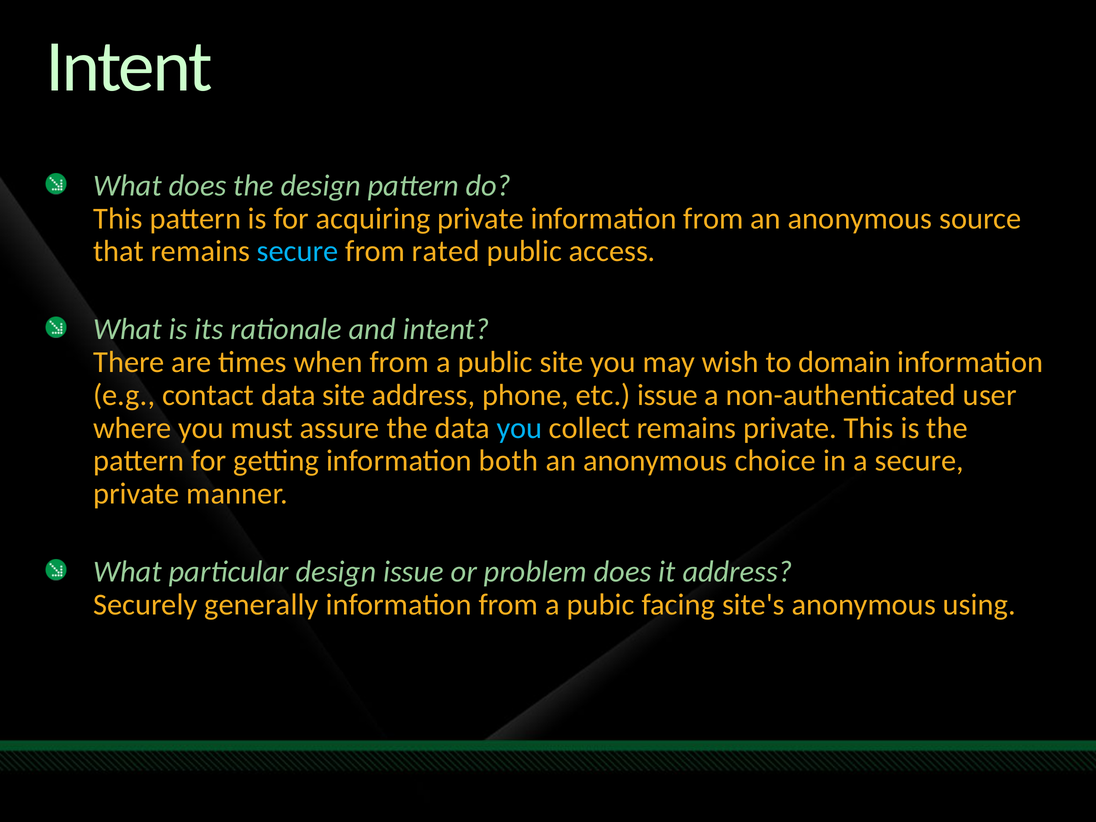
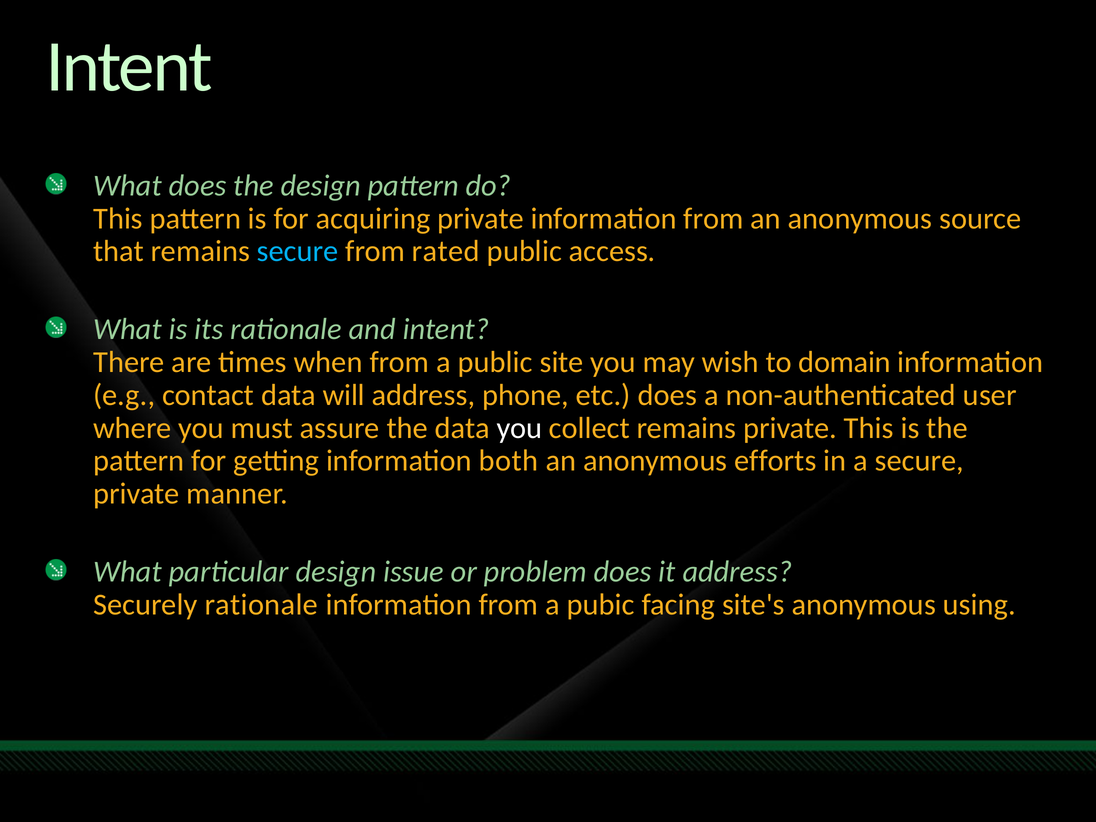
data site: site -> will
etc issue: issue -> does
you at (519, 428) colour: light blue -> white
choice: choice -> efforts
Securely generally: generally -> rationale
